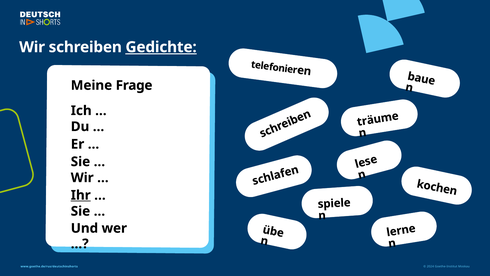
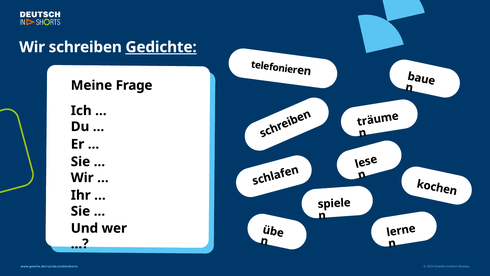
Ihr underline: present -> none
